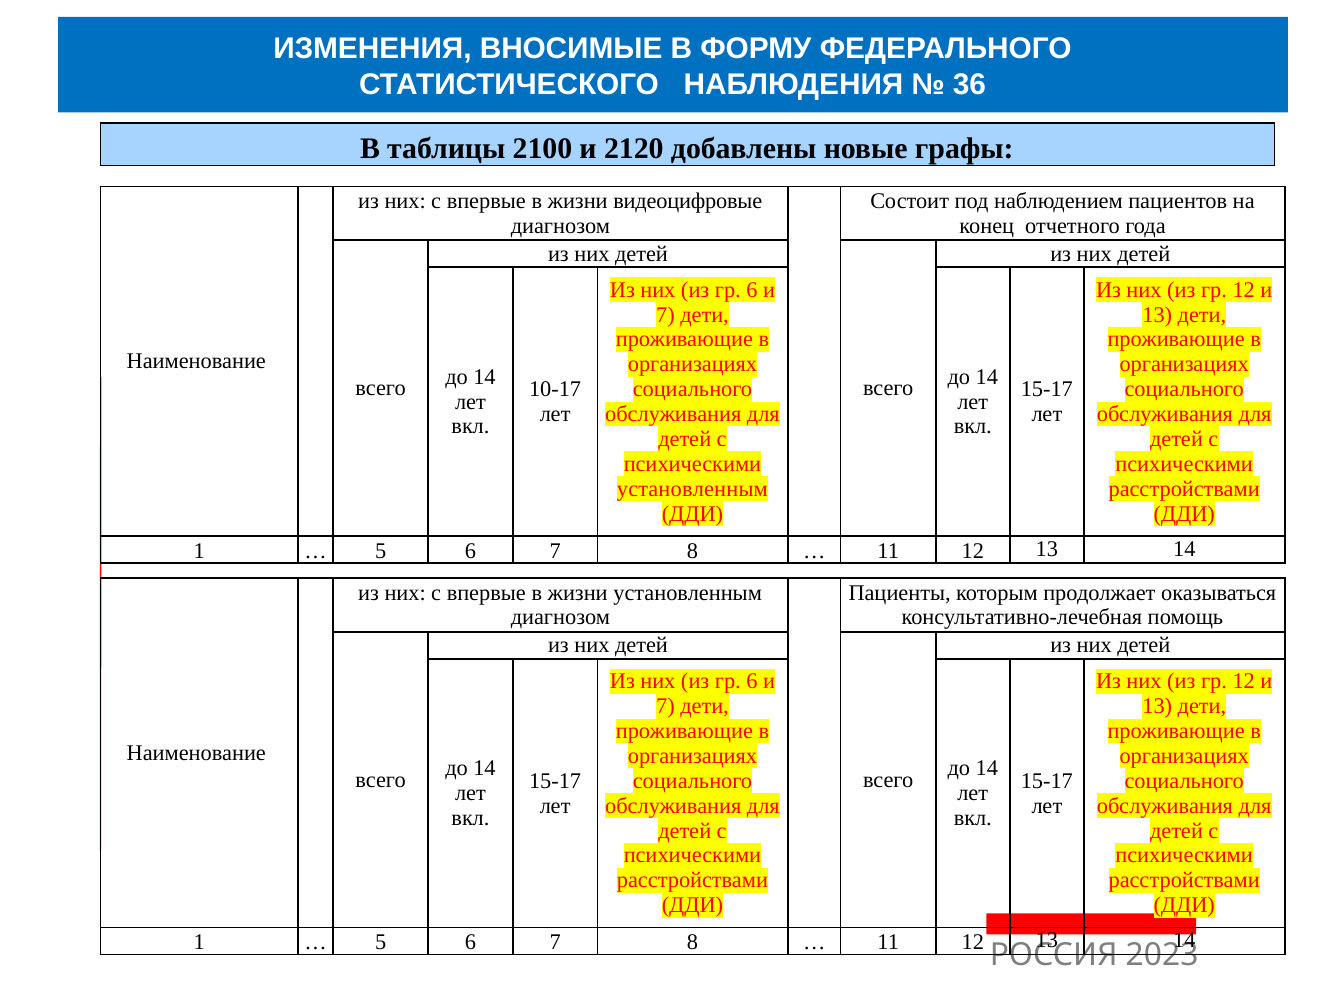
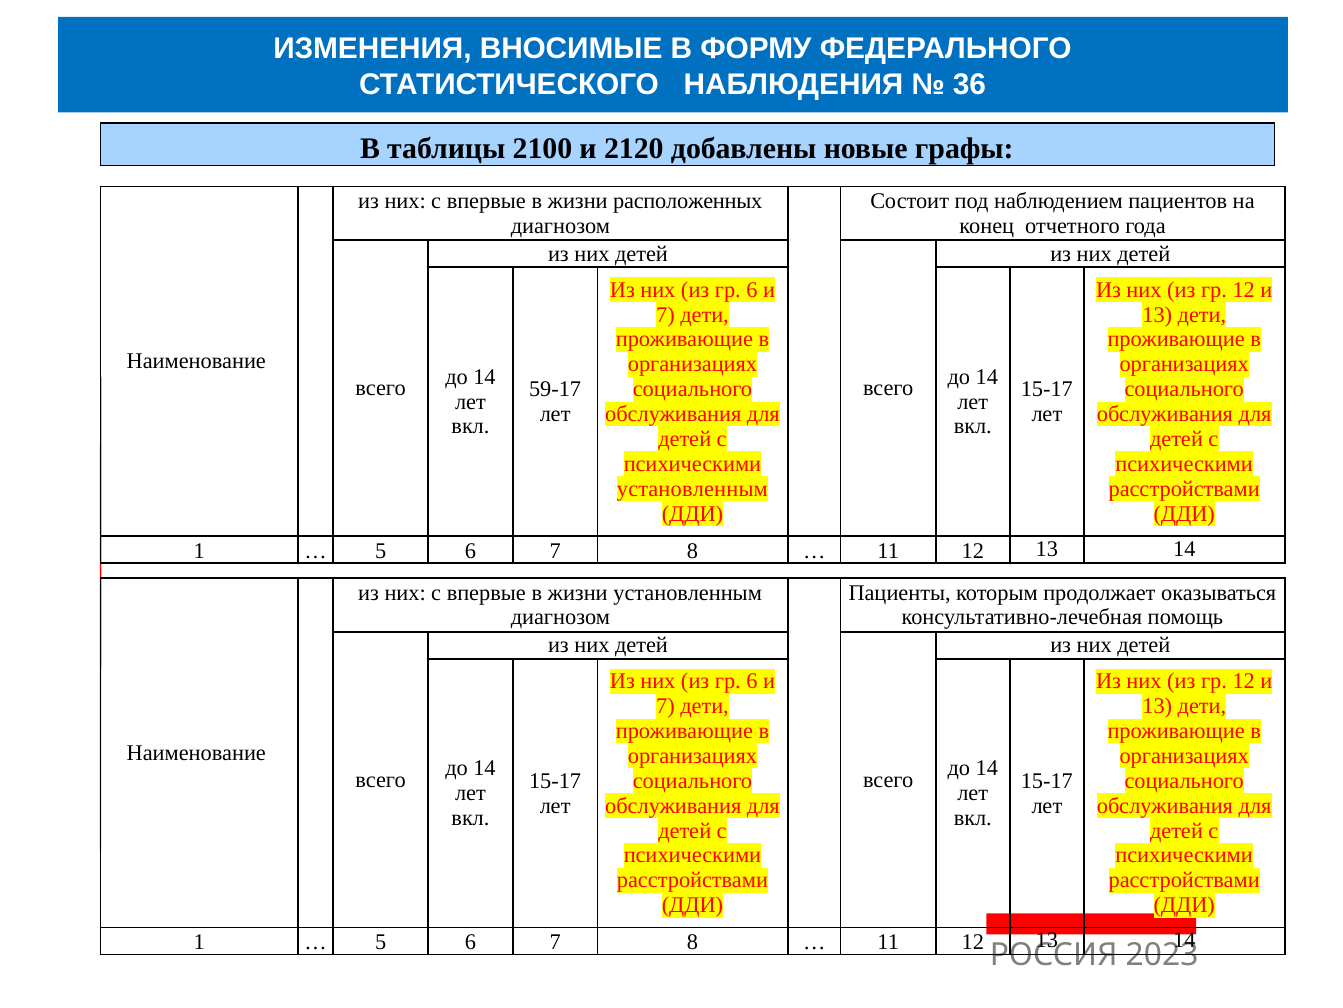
видеоцифровые: видеоцифровые -> расположенных
10-17: 10-17 -> 59-17
